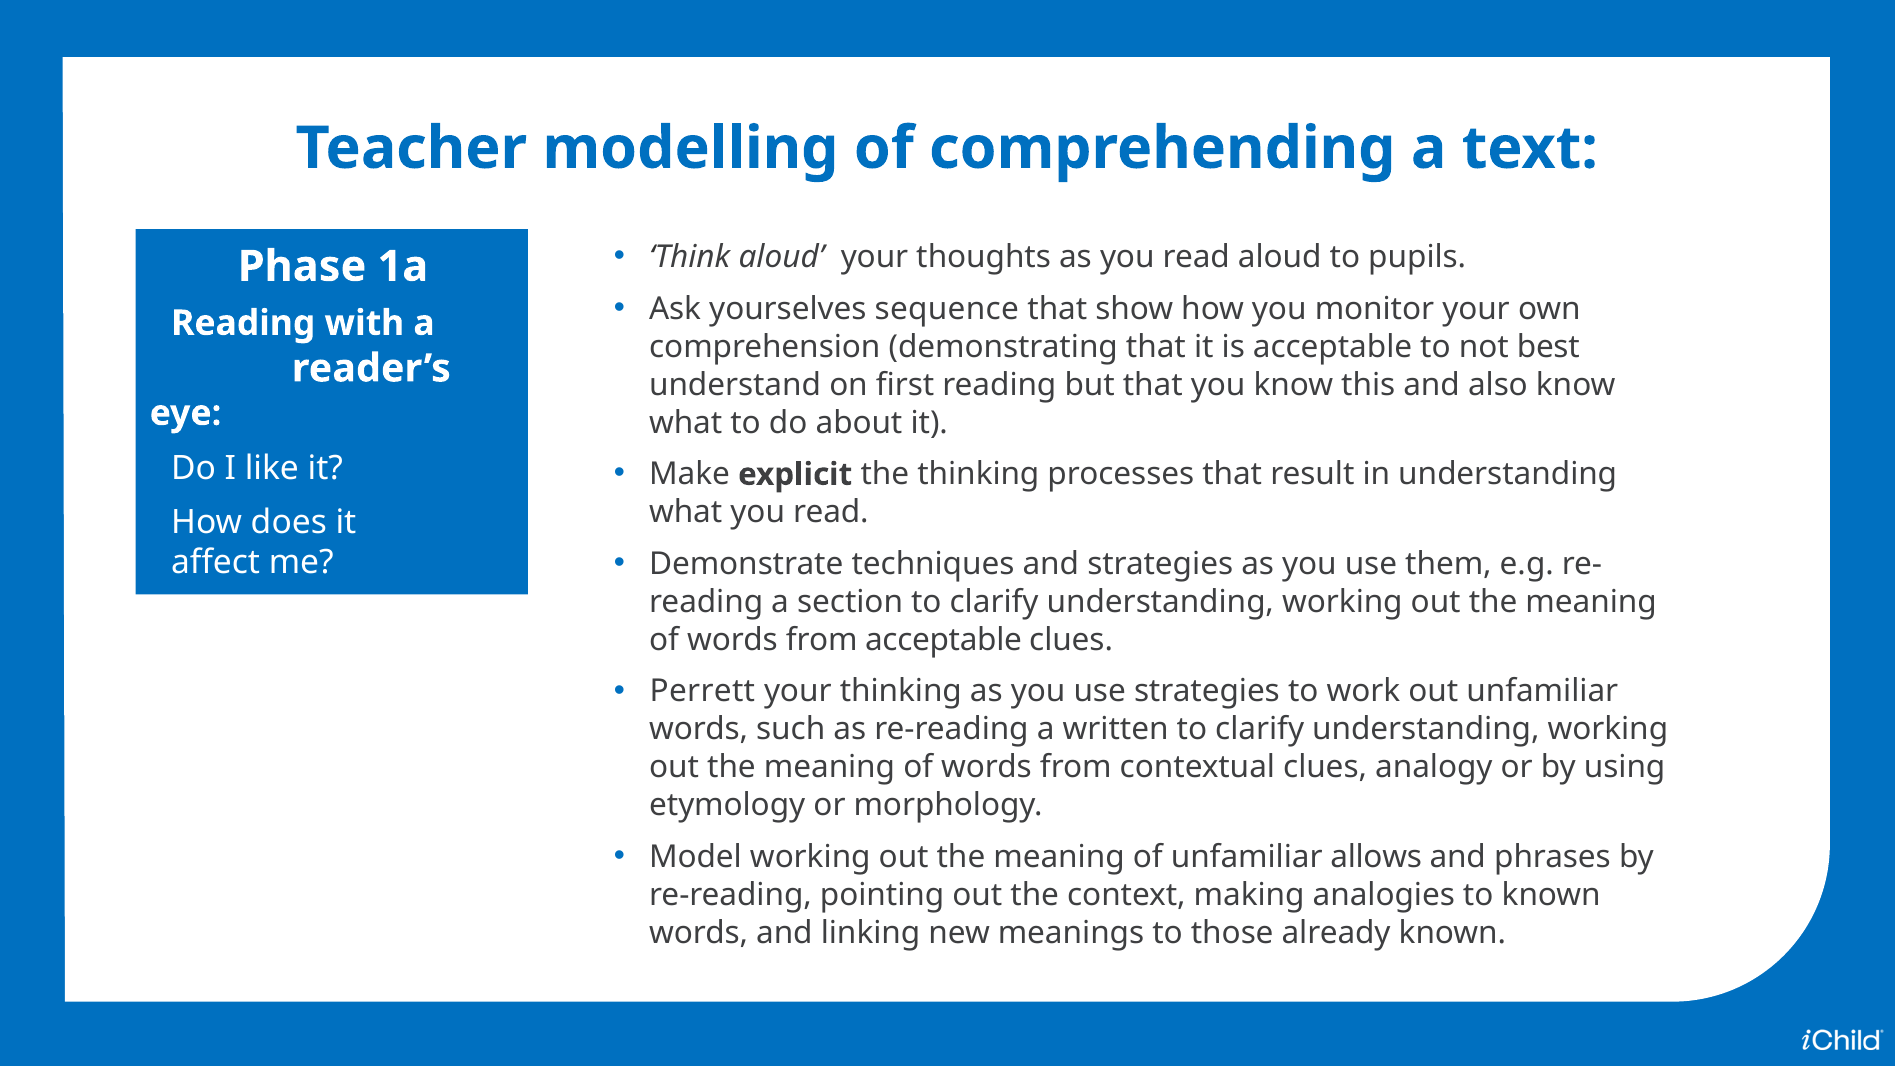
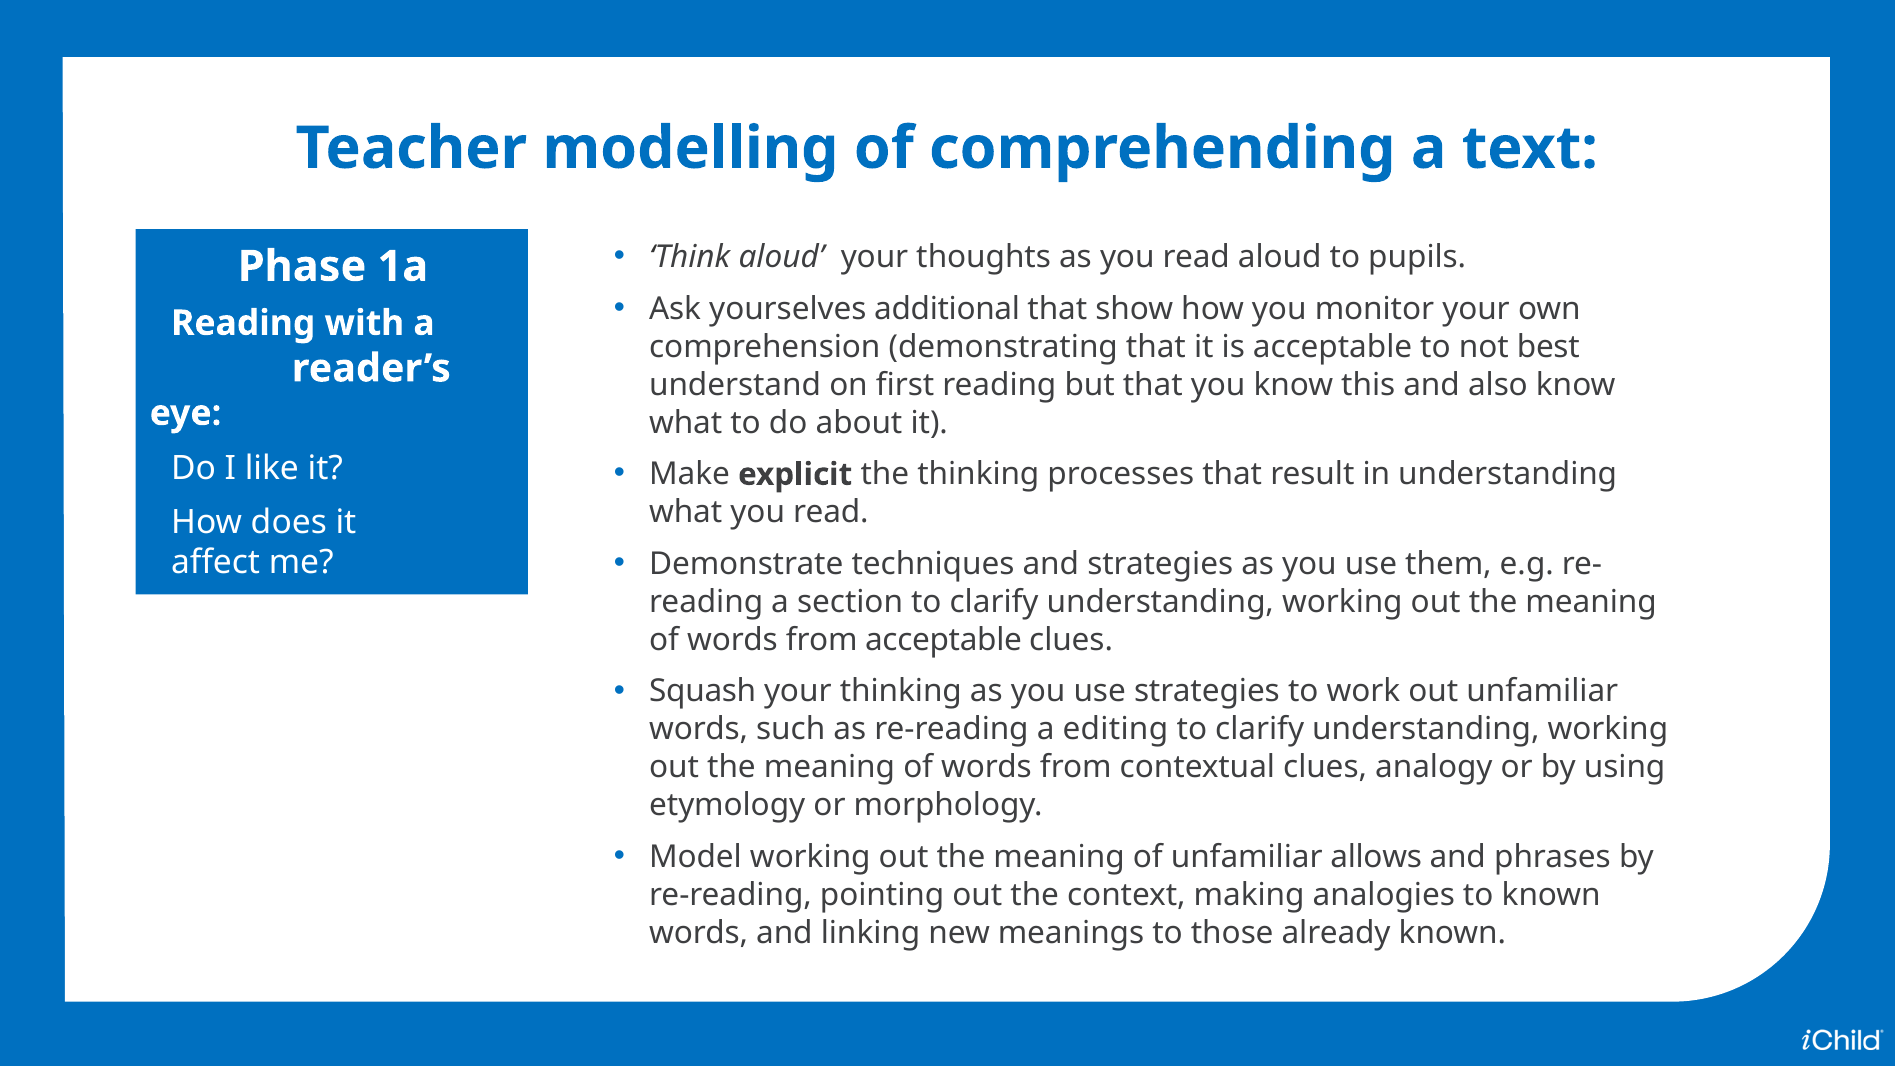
sequence: sequence -> additional
Perrett: Perrett -> Squash
written: written -> editing
